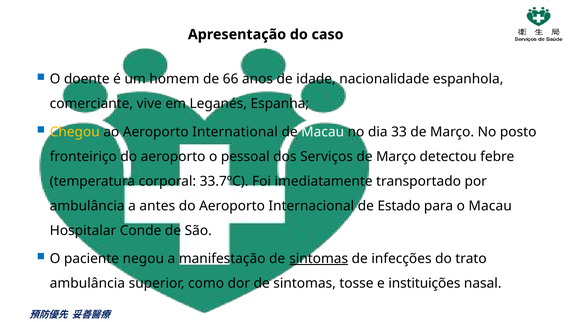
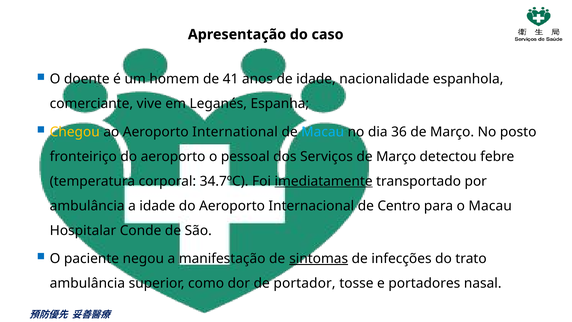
66: 66 -> 41
Macau at (323, 132) colour: white -> light blue
33: 33 -> 36
33.7ºC: 33.7ºC -> 34.7ºC
imediatamente underline: none -> present
a antes: antes -> idade
Estado: Estado -> Centro
dor de sintomas: sintomas -> portador
instituições: instituições -> portadores
